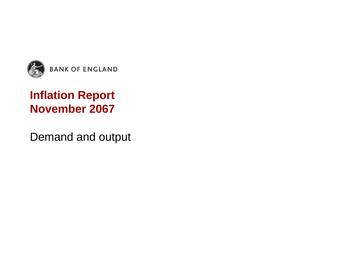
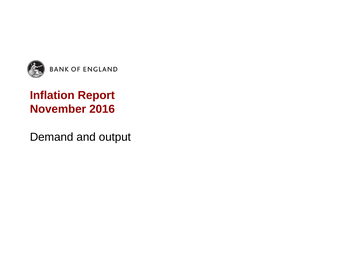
2067: 2067 -> 2016
